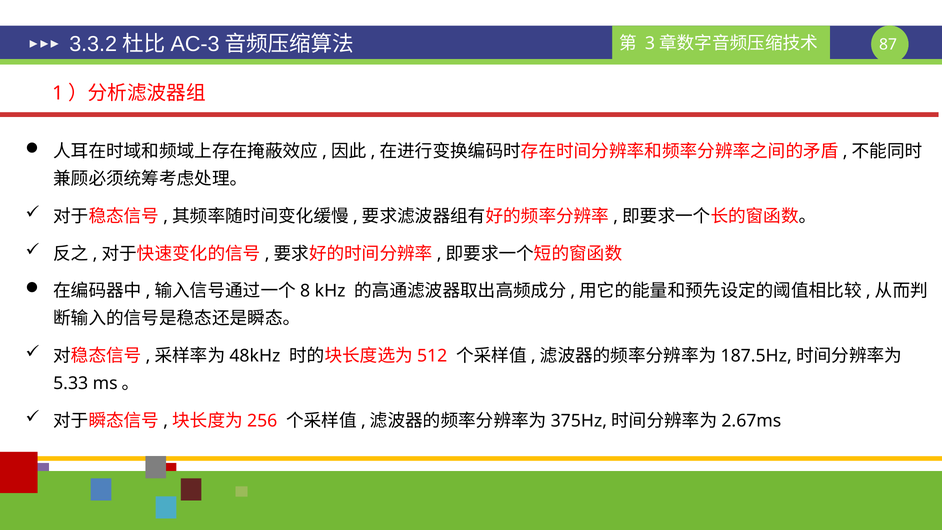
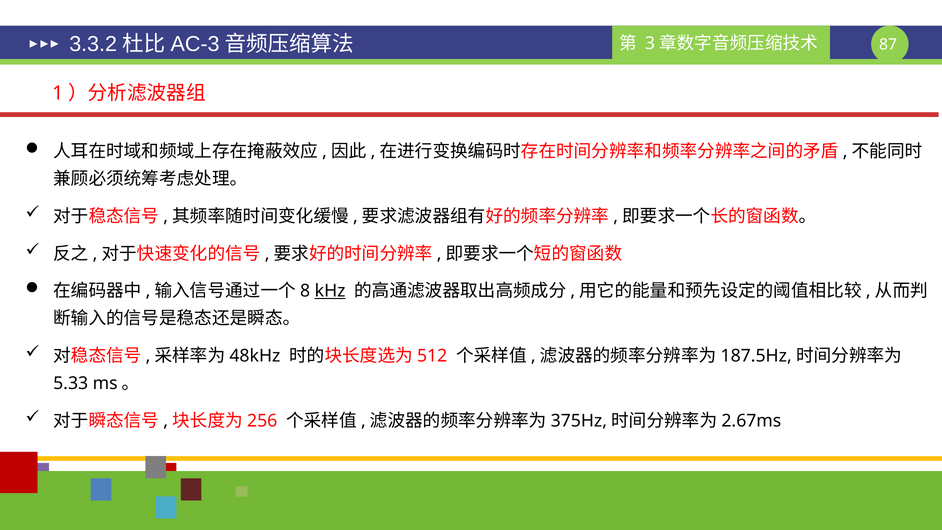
kHz underline: none -> present
